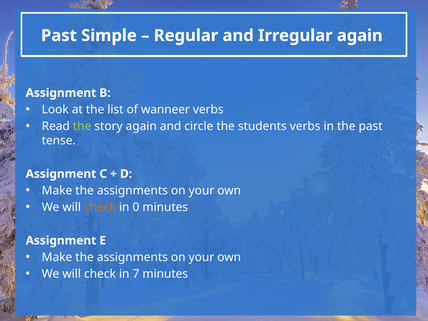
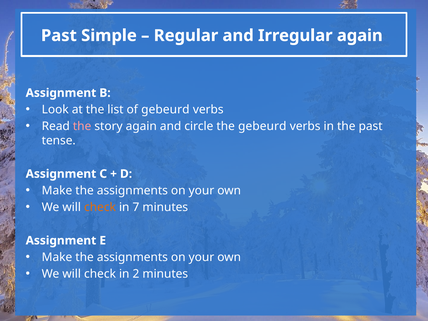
of wanneer: wanneer -> gebeurd
the at (82, 126) colour: light green -> pink
the students: students -> gebeurd
0: 0 -> 7
7: 7 -> 2
